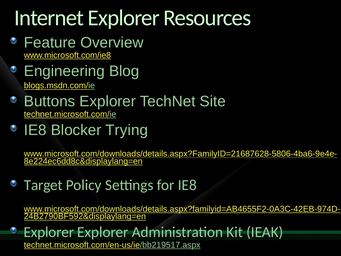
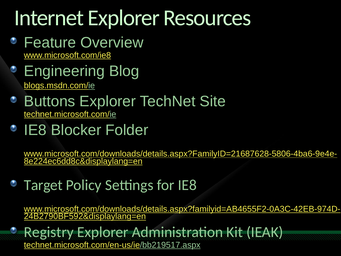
Trying: Trying -> Folder
Explorer at (49, 232): Explorer -> Registry
